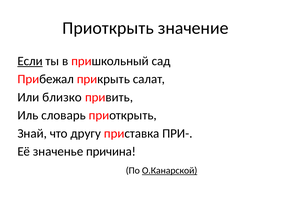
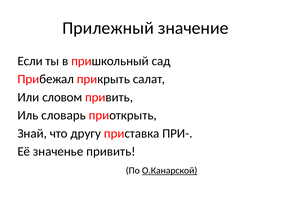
Приоткрыть at (108, 28): Приоткрыть -> Прилежный
Если underline: present -> none
близко: близко -> словом
значенье причина: причина -> привить
